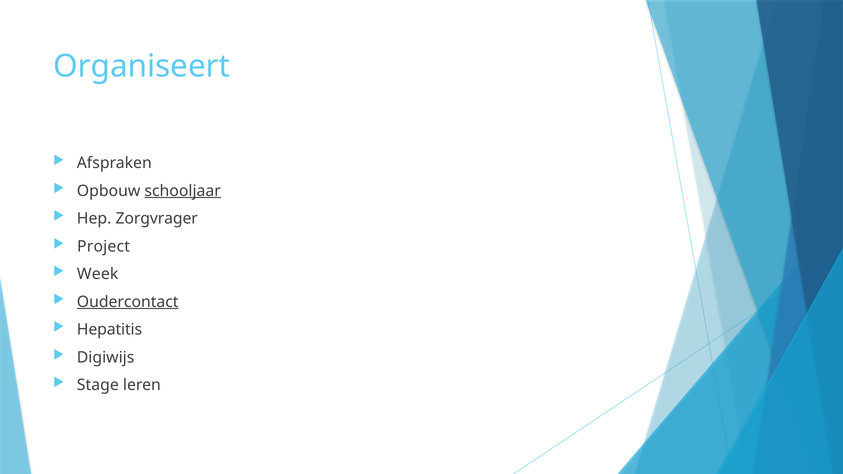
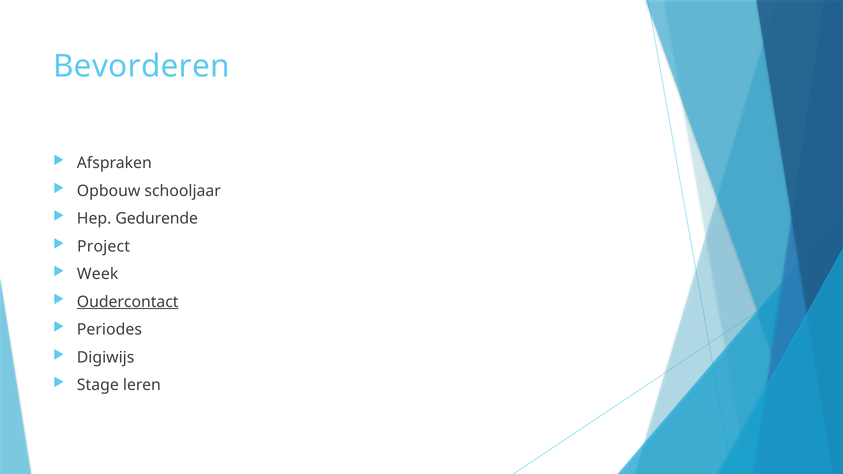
Organiseert: Organiseert -> Bevorderen
schooljaar underline: present -> none
Zorgvrager: Zorgvrager -> Gedurende
Hepatitis: Hepatitis -> Periodes
